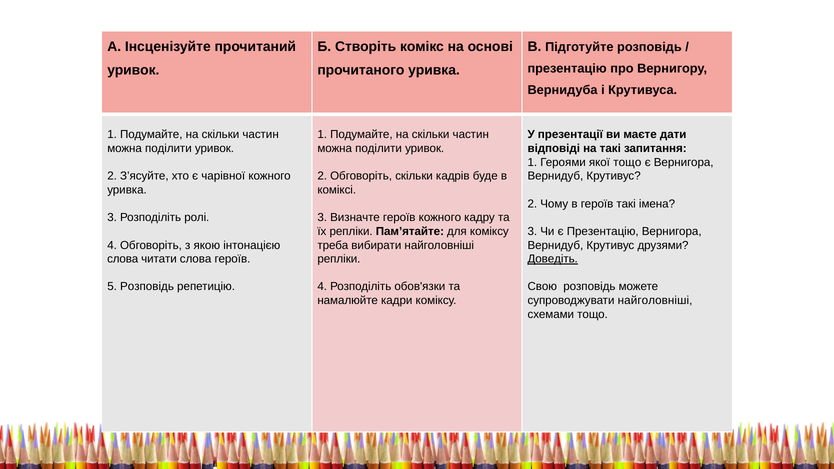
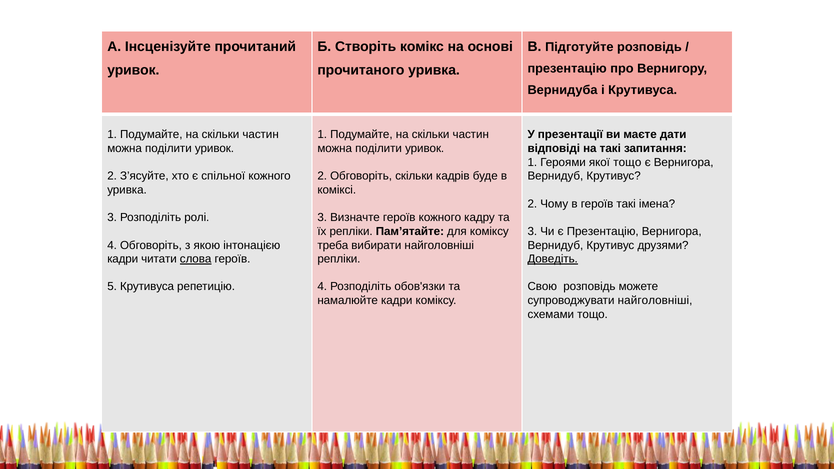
чарівної: чарівної -> спільної
слова at (123, 259): слова -> кадри
слова at (196, 259) underline: none -> present
5 Розповідь: Розповідь -> Крутивуса
